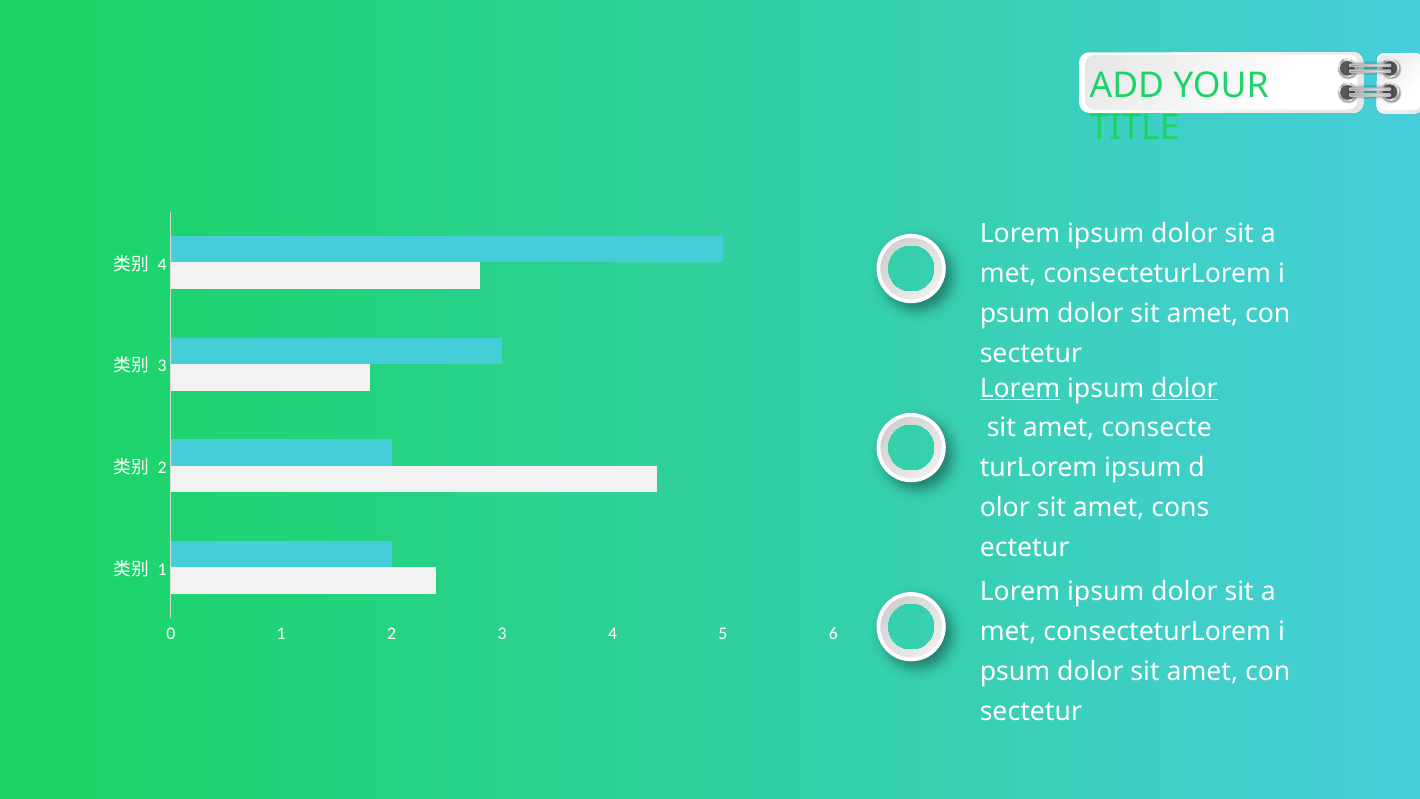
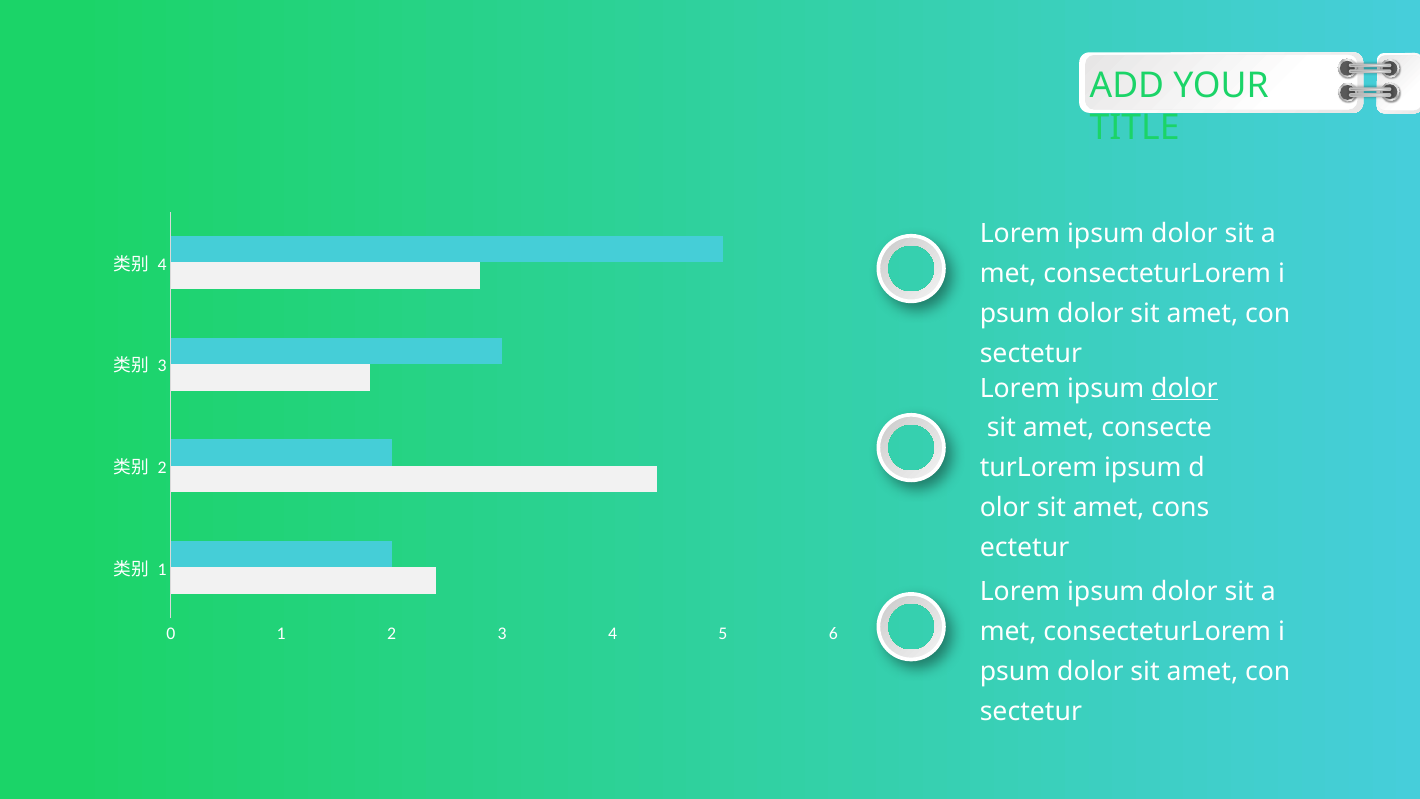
Lorem at (1020, 388) underline: present -> none
